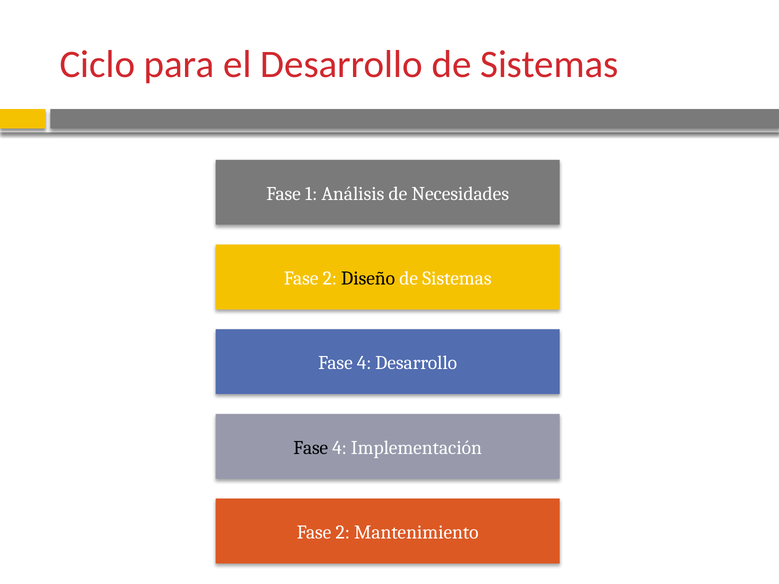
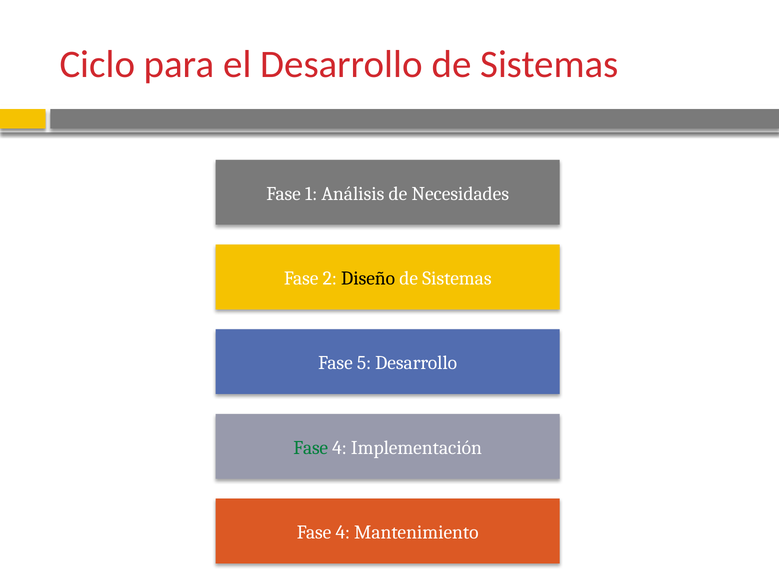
4 at (364, 363): 4 -> 5
Fase at (311, 448) colour: black -> green
2 at (343, 533): 2 -> 4
